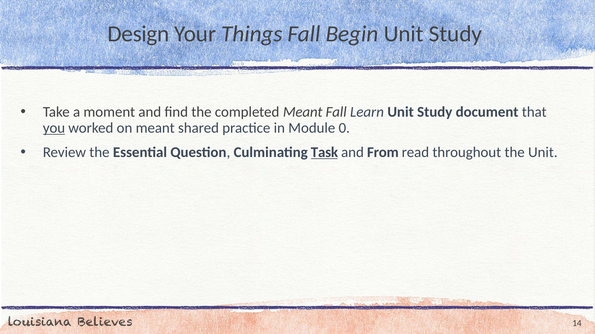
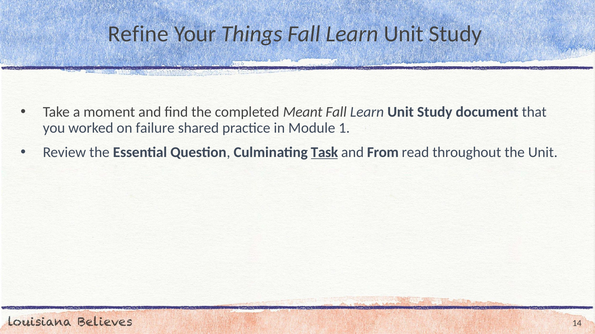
Design: Design -> Refine
Things Fall Begin: Begin -> Learn
you underline: present -> none
on meant: meant -> failure
0: 0 -> 1
